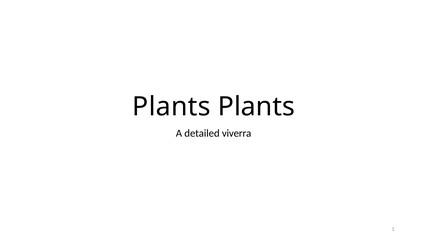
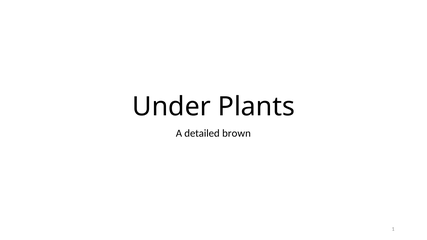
Plants at (171, 107): Plants -> Under
viverra: viverra -> brown
